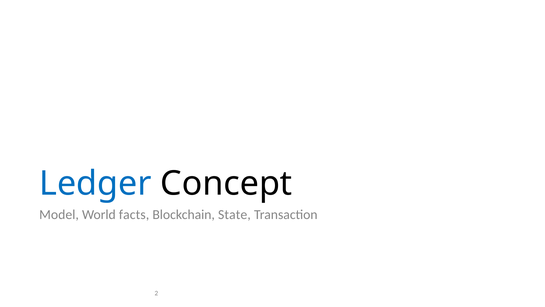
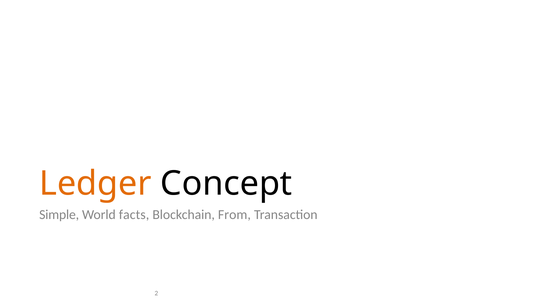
Ledger colour: blue -> orange
Model: Model -> Simple
State: State -> From
